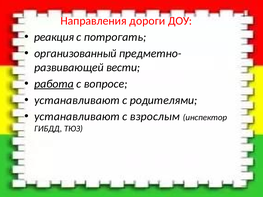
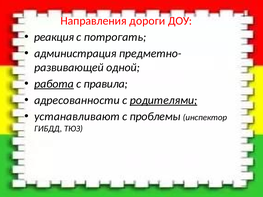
организованный: организованный -> администрация
вести: вести -> одной
вопросе: вопросе -> правила
устанавливают at (77, 100): устанавливают -> адресованности
родителями underline: none -> present
взрослым: взрослым -> проблемы
